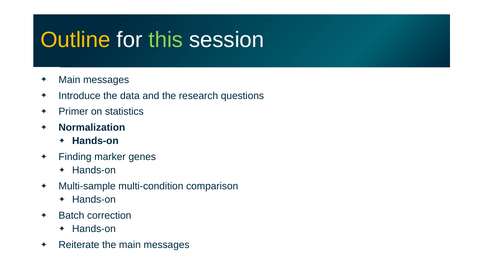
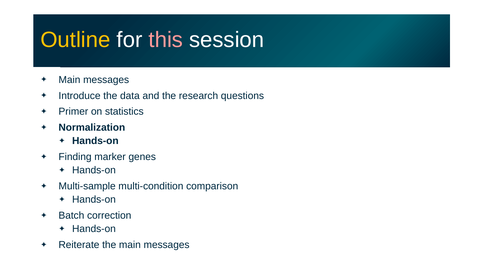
this colour: light green -> pink
